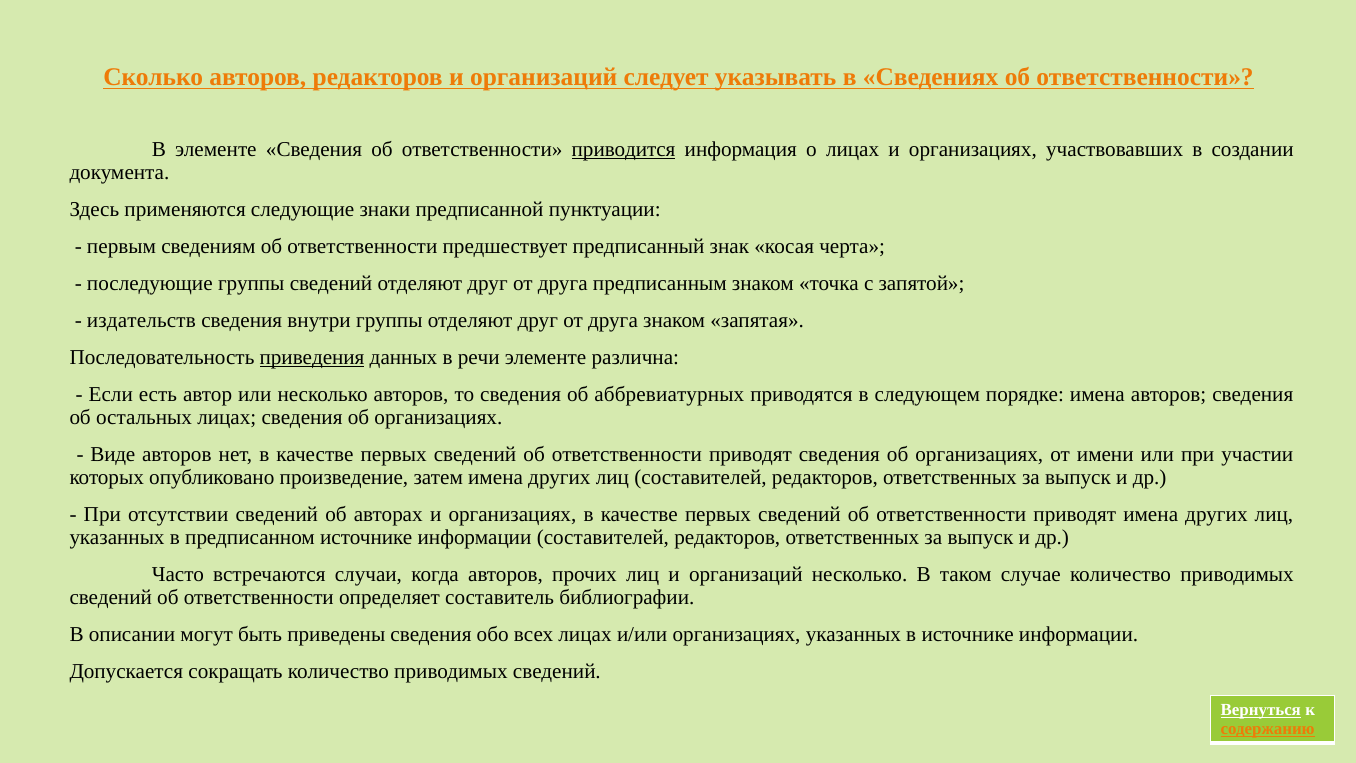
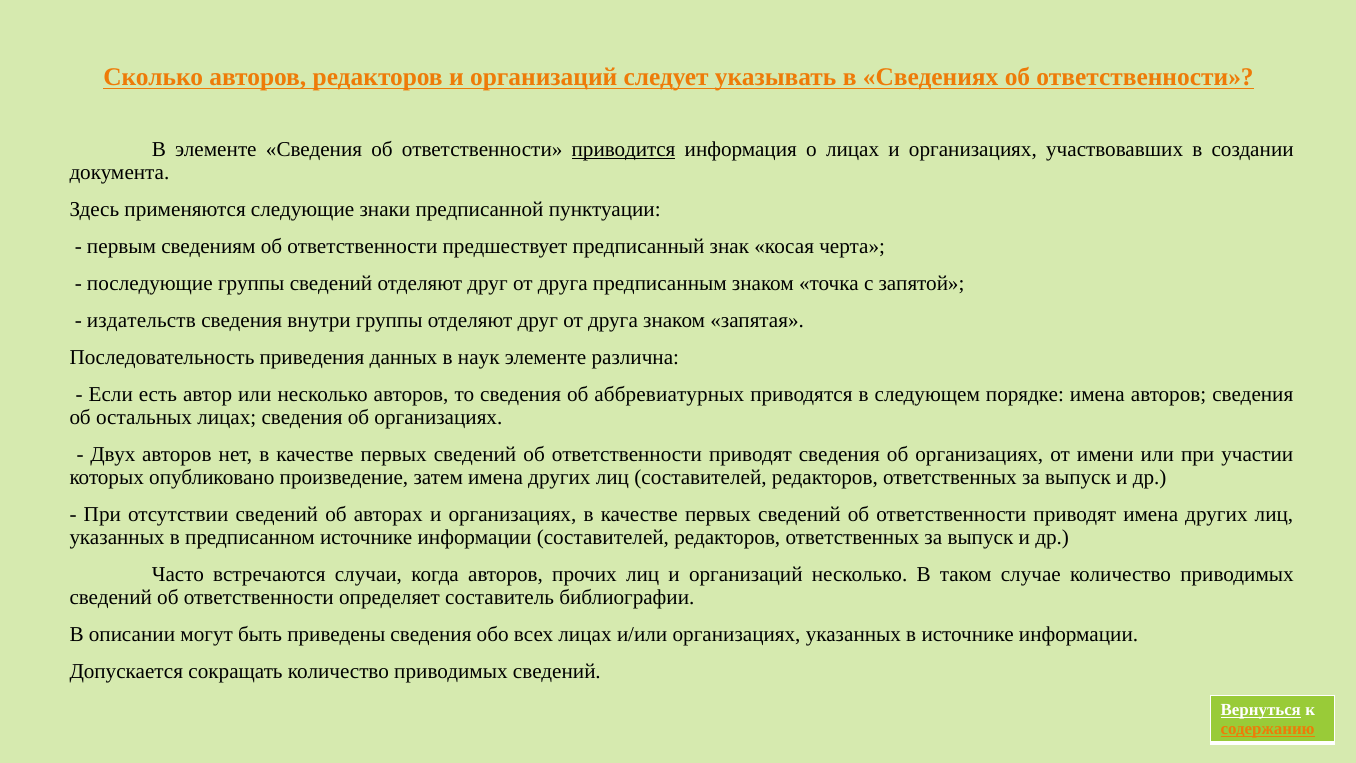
приведения underline: present -> none
речи: речи -> наук
Виде: Виде -> Двух
